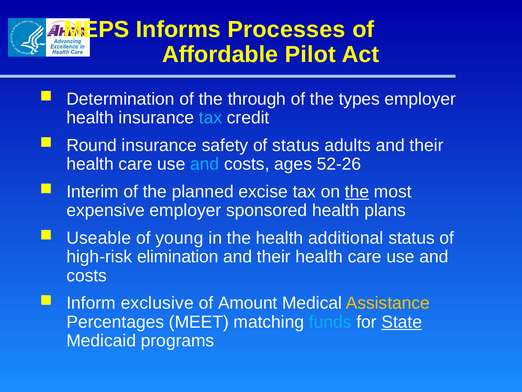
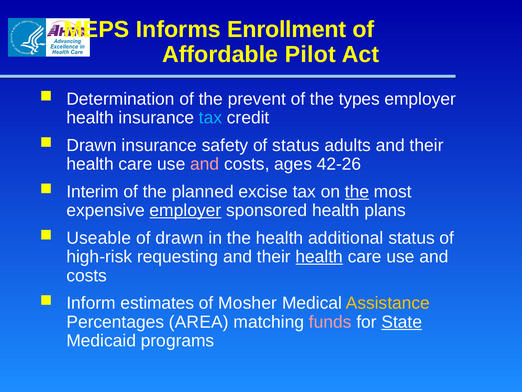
Processes: Processes -> Enrollment
through: through -> prevent
Round at (92, 145): Round -> Drawn
and at (205, 164) colour: light blue -> pink
52-26: 52-26 -> 42-26
employer at (185, 210) underline: none -> present
of young: young -> drawn
elimination: elimination -> requesting
health at (319, 256) underline: none -> present
exclusive: exclusive -> estimates
Amount: Amount -> Mosher
MEET: MEET -> AREA
funds colour: light blue -> pink
